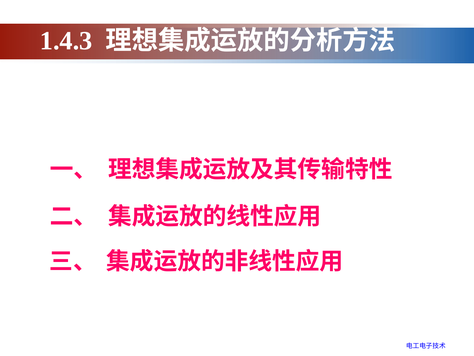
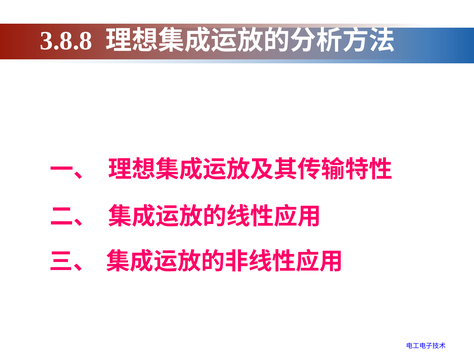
1.4.3: 1.4.3 -> 3.8.8
